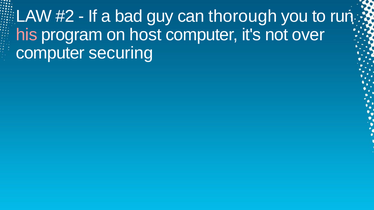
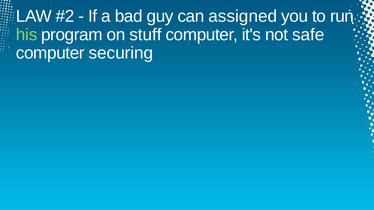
thorough: thorough -> assigned
his colour: pink -> light green
host: host -> stuff
over: over -> safe
